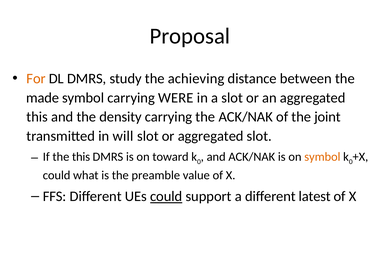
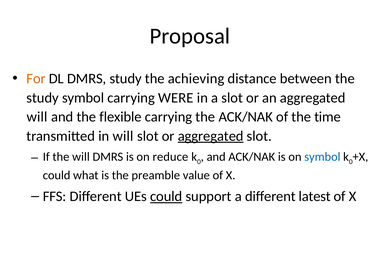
made at (43, 98): made -> study
this at (37, 117): this -> will
density: density -> flexible
joint: joint -> time
aggregated at (211, 136) underline: none -> present
the this: this -> will
toward: toward -> reduce
symbol at (322, 157) colour: orange -> blue
